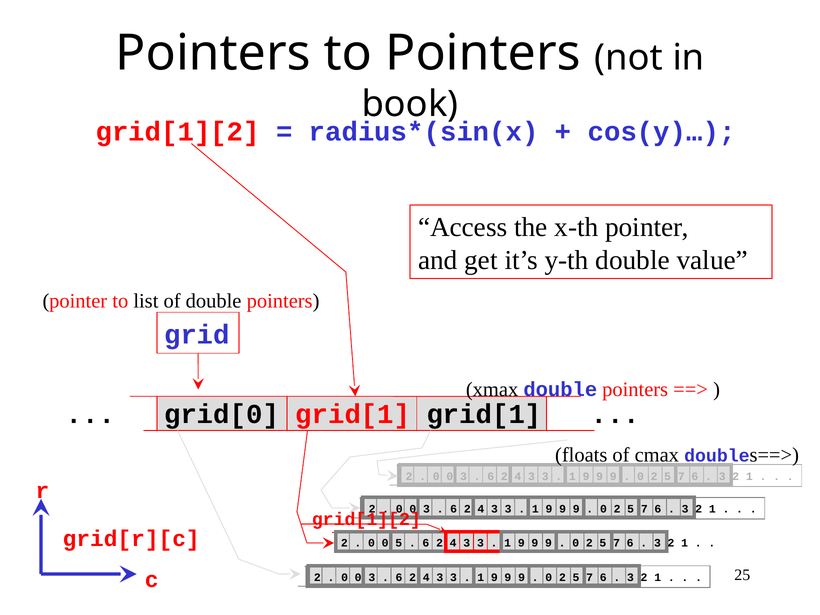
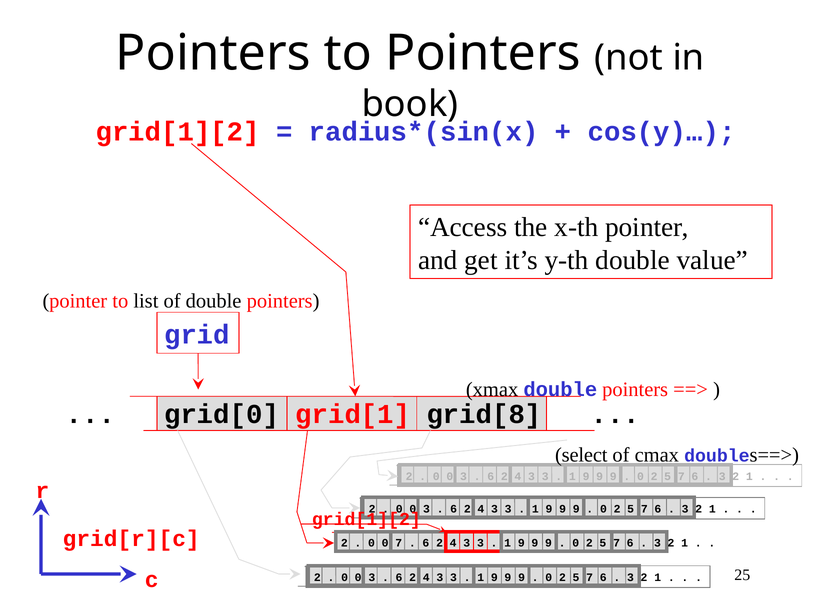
grid[1 grid[1: grid[1 -> grid[8
floats: floats -> select
0 5: 5 -> 7
